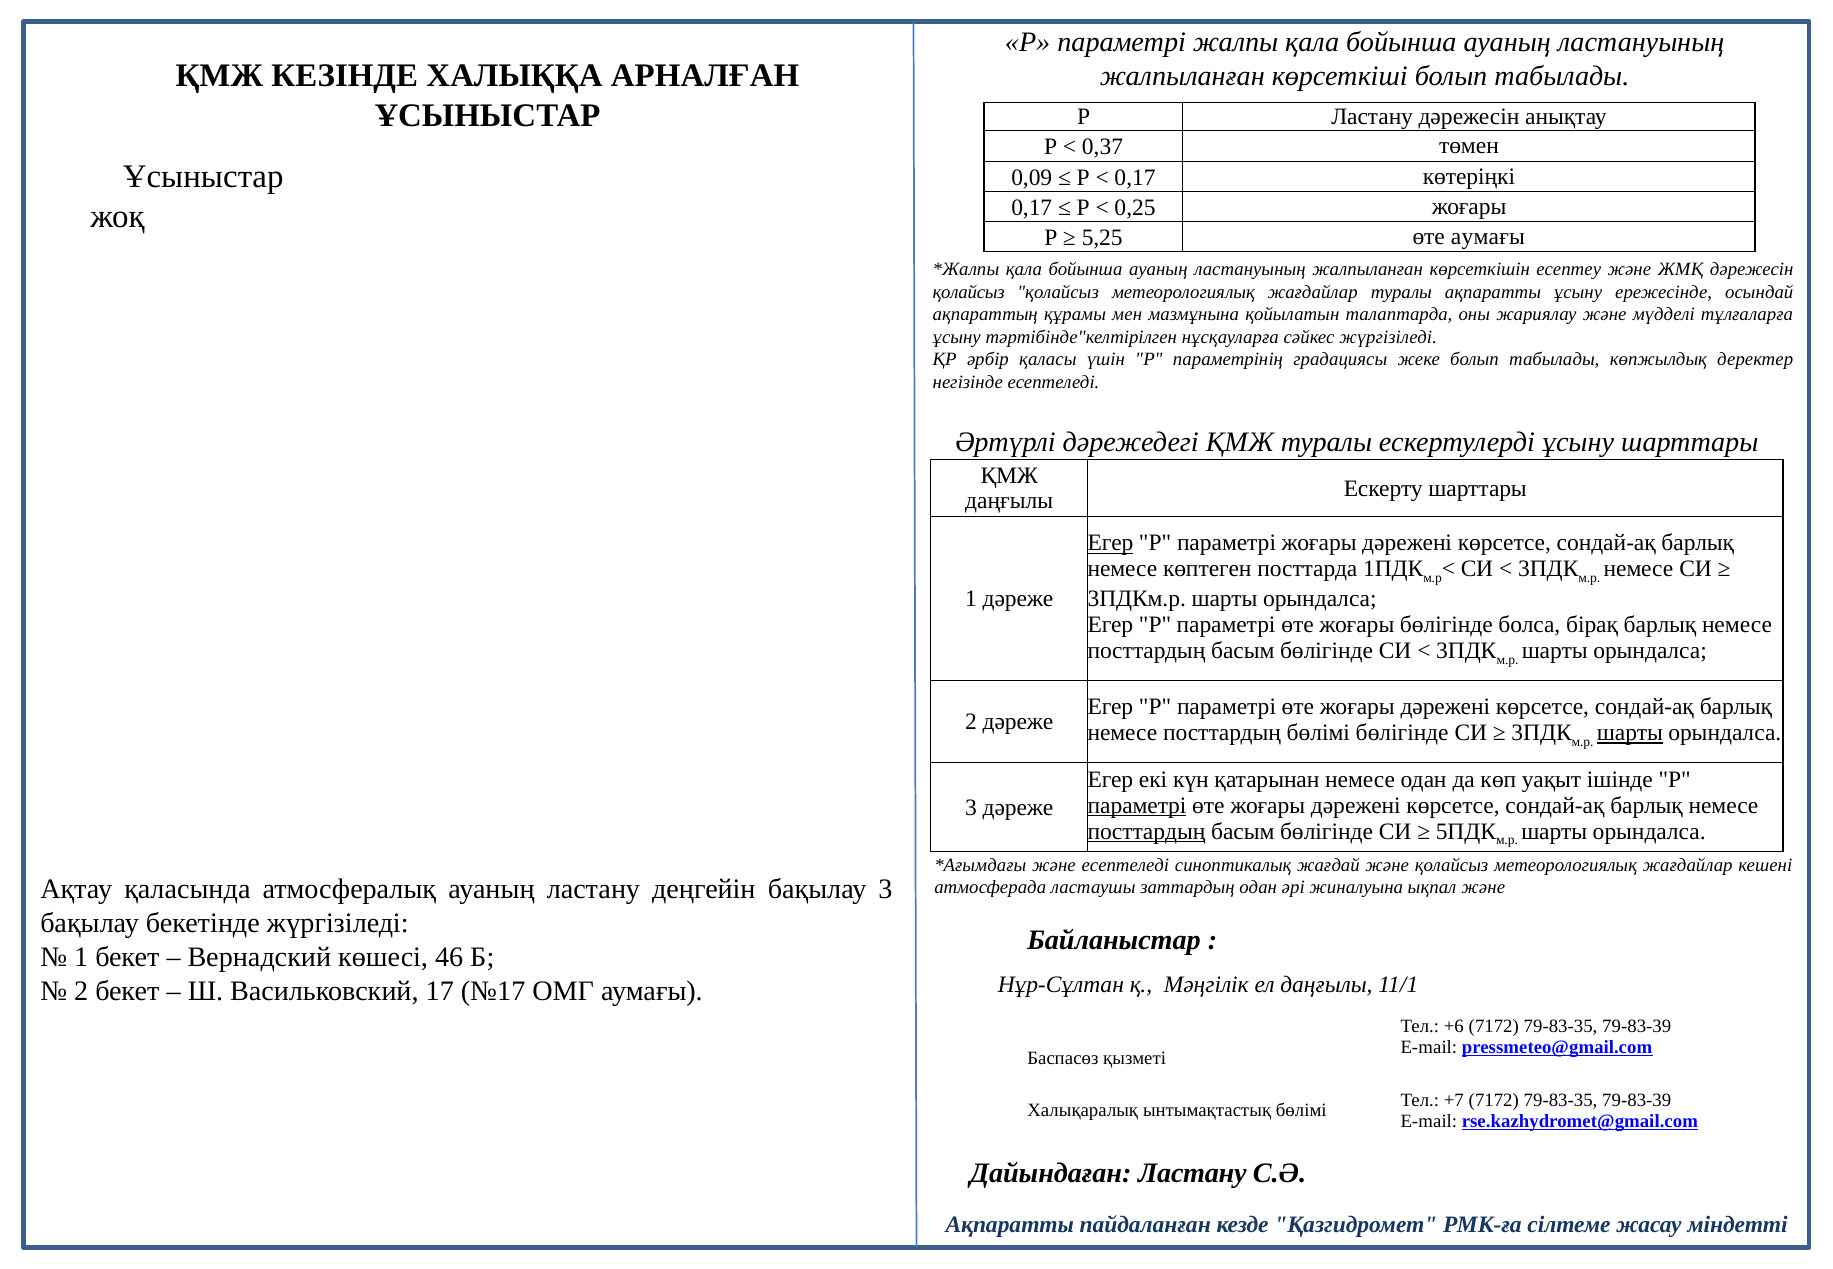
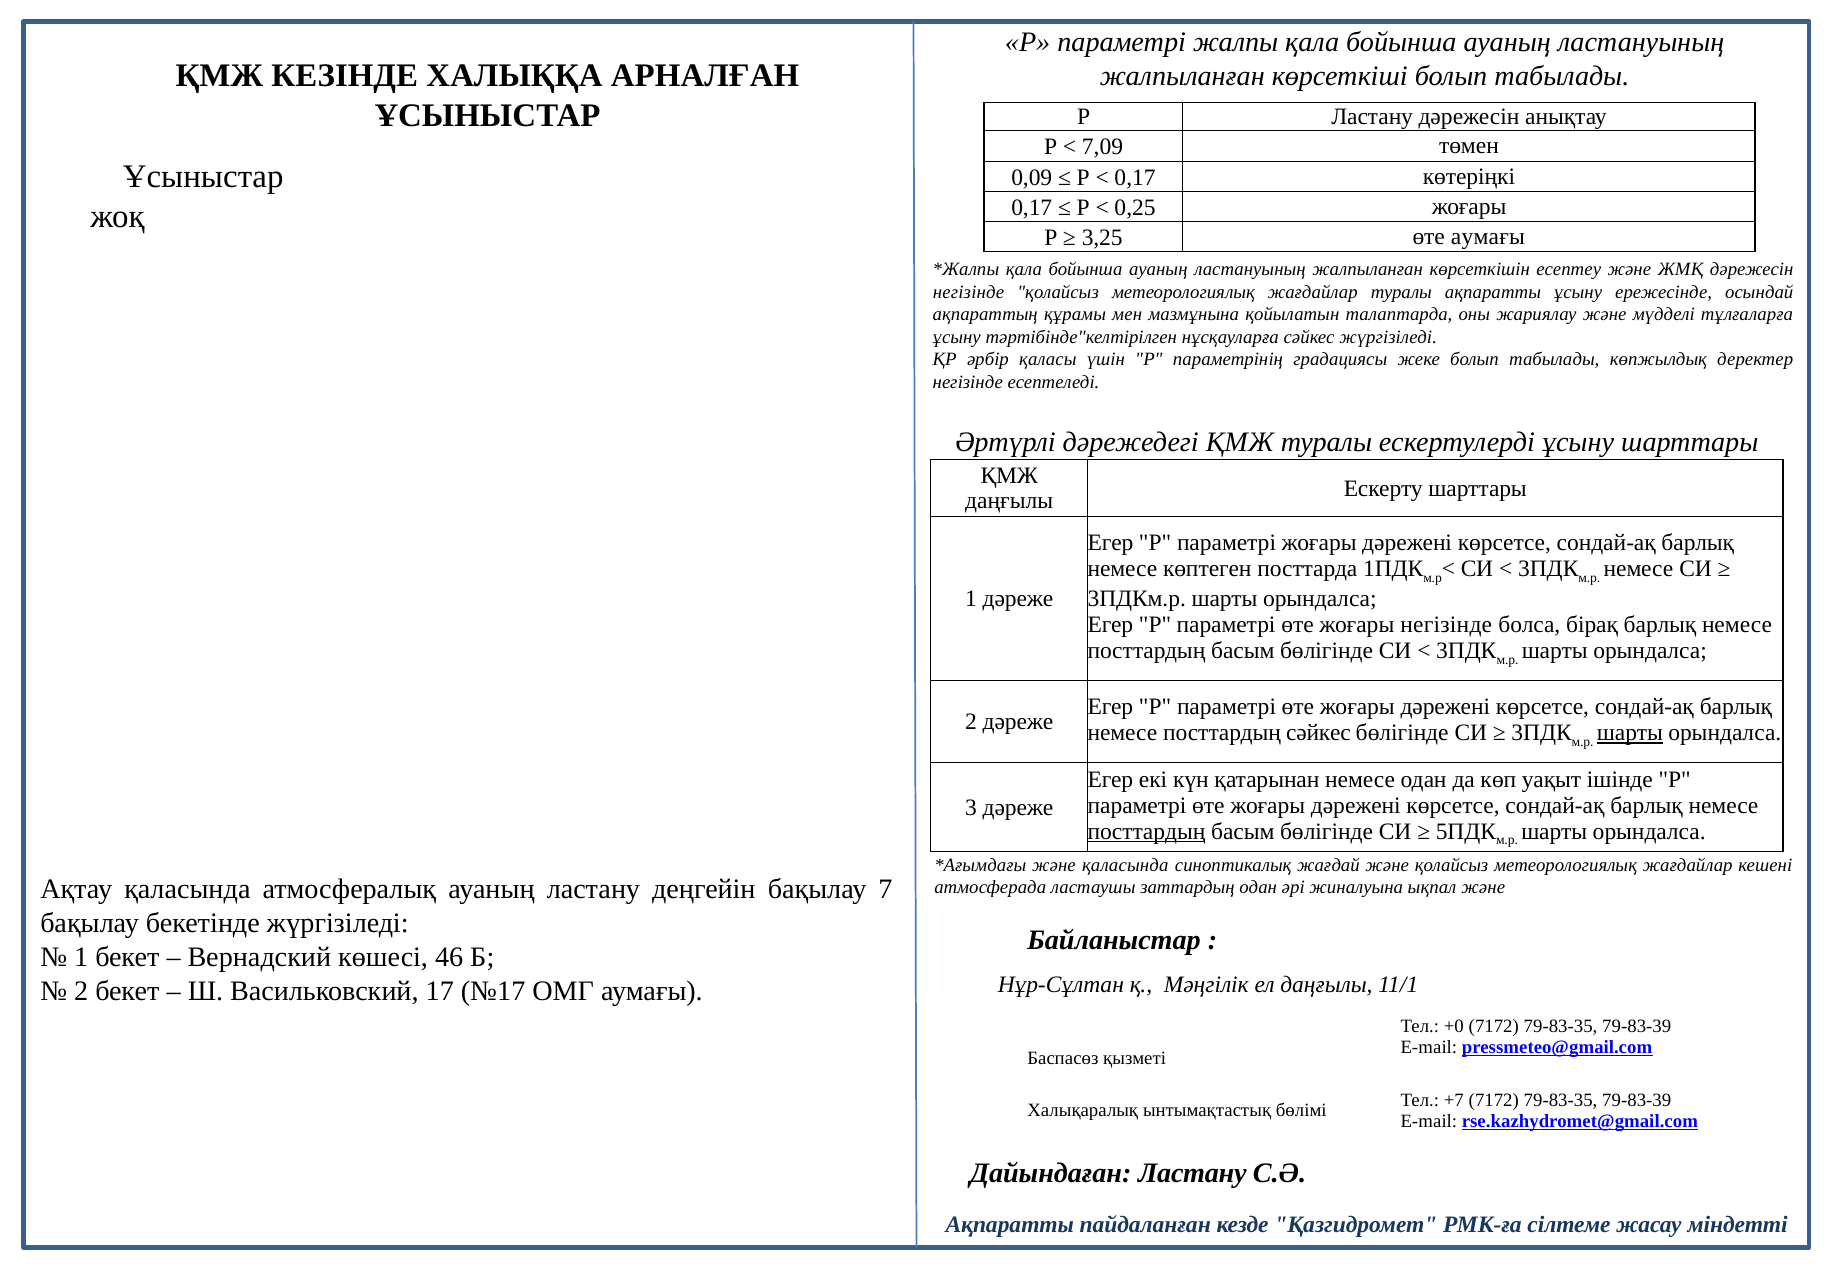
0,37: 0,37 -> 7,09
5,25: 5,25 -> 3,25
қолайсыз at (969, 292): қолайсыз -> негізінде
Егер at (1111, 543) underline: present -> none
жоғары бөлігінде: бөлігінде -> негізінде
посттардың бөлімі: бөлімі -> сәйкес
параметрі at (1137, 805) underline: present -> none
және есептеледі: есептеледі -> қаласында
бақылау 3: 3 -> 7
+6: +6 -> +0
